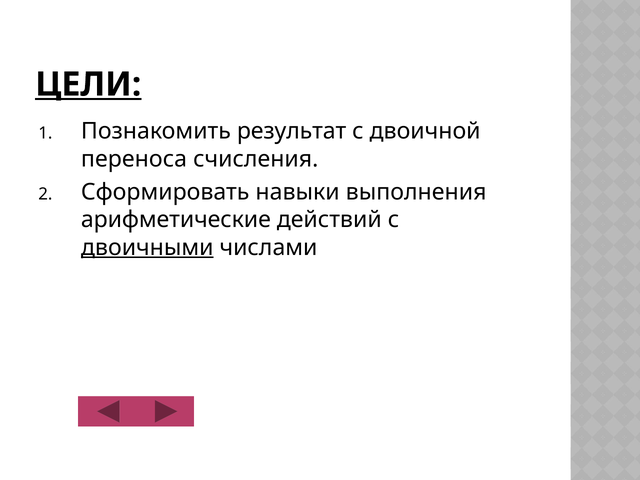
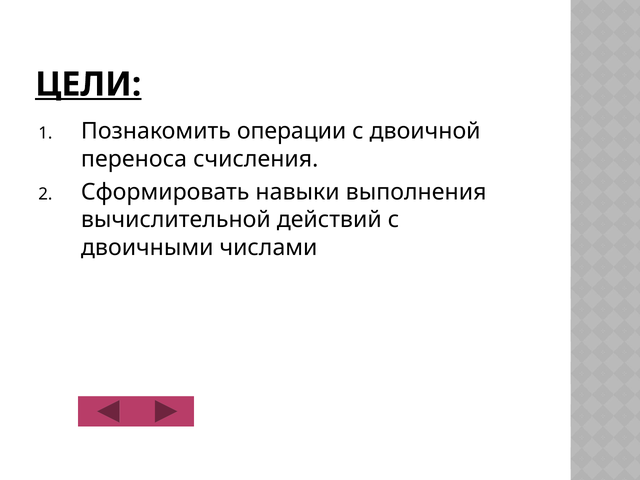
результат: результат -> операции
арифметические: арифметические -> вычислительной
двоичными underline: present -> none
